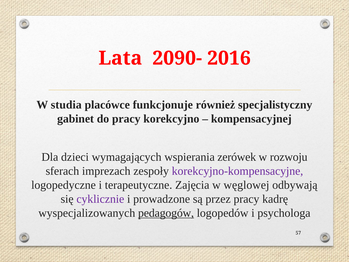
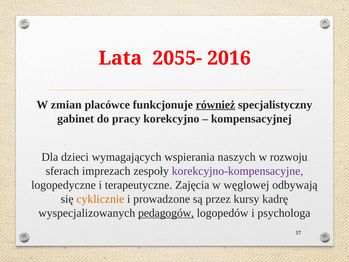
2090-: 2090- -> 2055-
studia: studia -> zmian
również underline: none -> present
zerówek: zerówek -> naszych
cyklicznie colour: purple -> orange
przez pracy: pracy -> kursy
